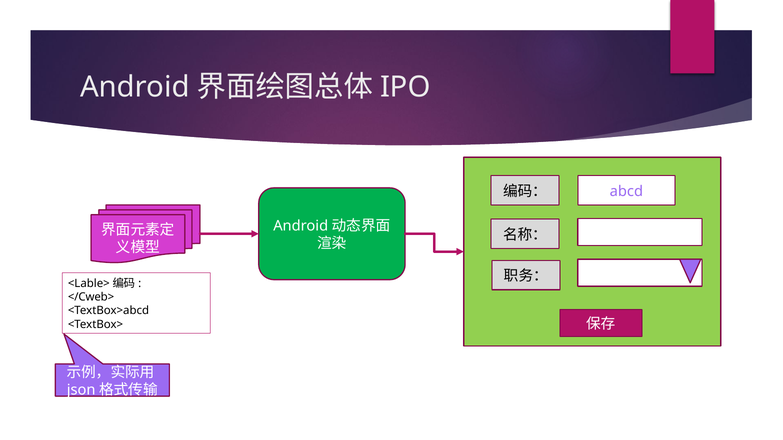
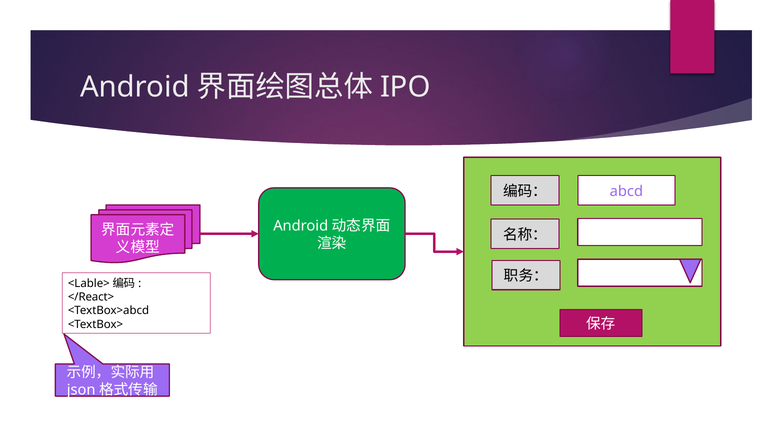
</Cweb>: </Cweb> -> </React>
